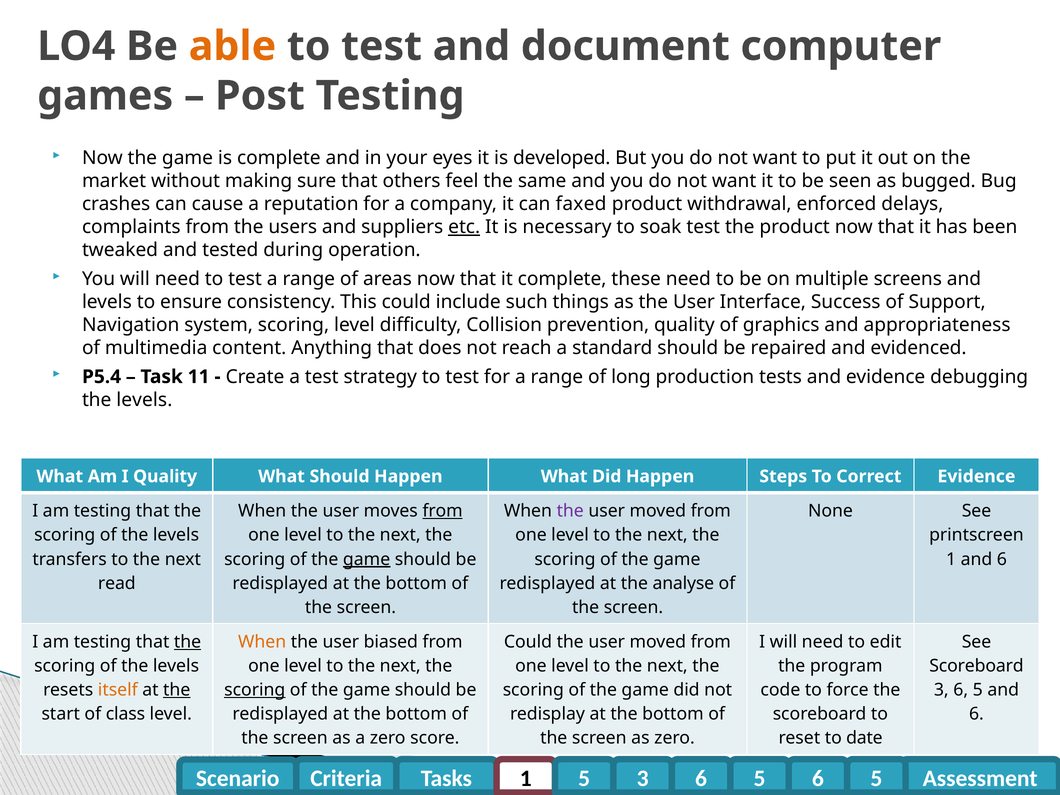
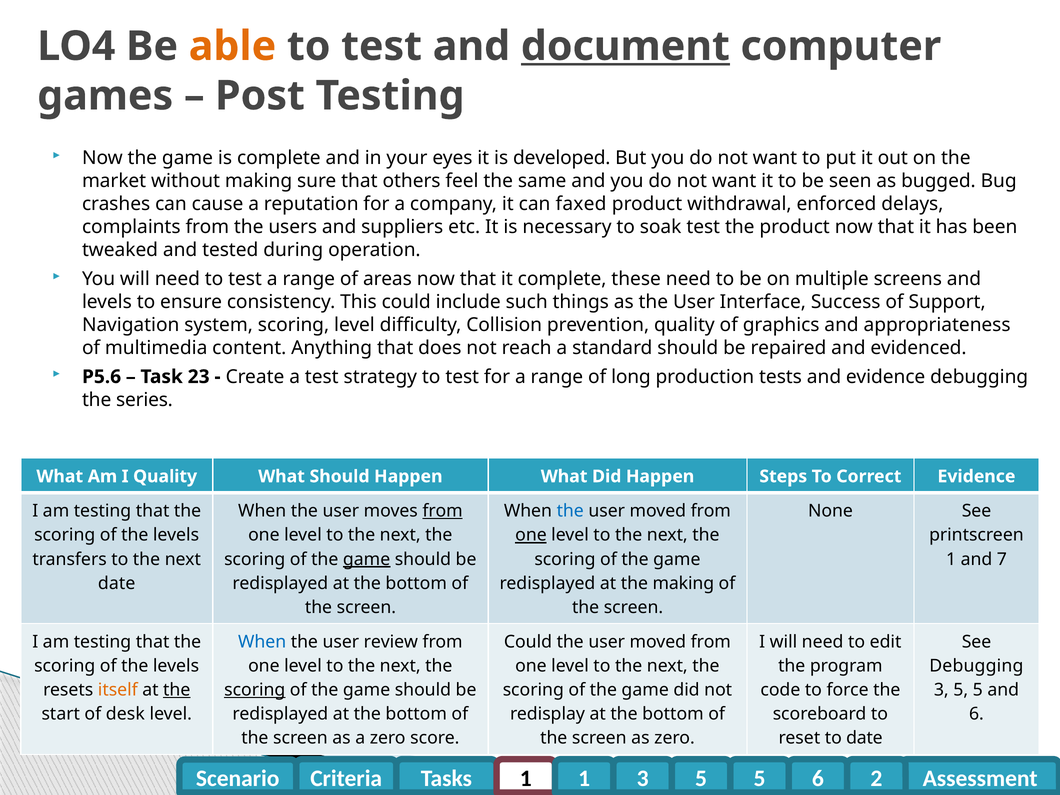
document underline: none -> present
etc underline: present -> none
P5.4: P5.4 -> P5.6
11: 11 -> 23
levels at (144, 400): levels -> series
the at (570, 511) colour: purple -> blue
one at (531, 535) underline: none -> present
1 and 6: 6 -> 7
read at (117, 583): read -> date
the analyse: analyse -> making
the at (188, 642) underline: present -> none
When at (262, 642) colour: orange -> blue
biased: biased -> review
Scoreboard at (976, 666): Scoreboard -> Debugging
6 at (961, 690): 6 -> 5
class: class -> desk
1 5: 5 -> 1
6 at (701, 778): 6 -> 5
5 6 5: 5 -> 2
